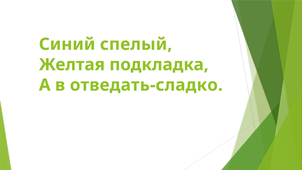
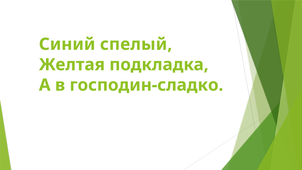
отведать-сладко: отведать-сладко -> господин-сладко
